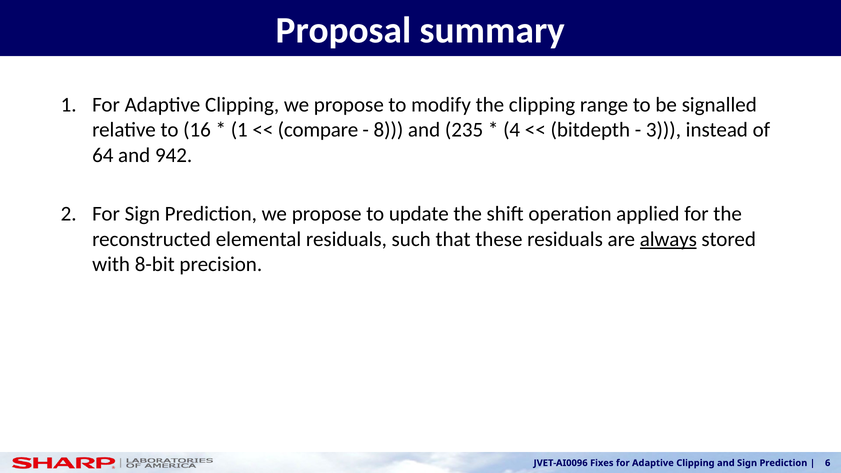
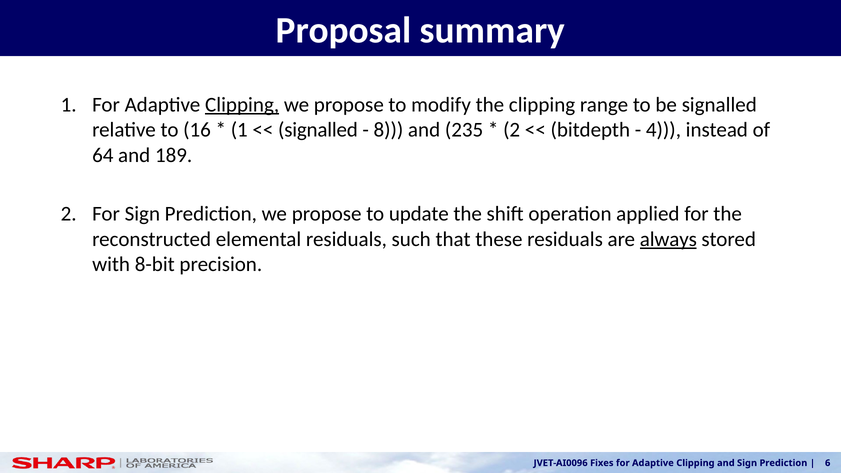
Clipping at (242, 105) underline: none -> present
compare at (318, 130): compare -> signalled
4 at (512, 130): 4 -> 2
3: 3 -> 4
942: 942 -> 189
